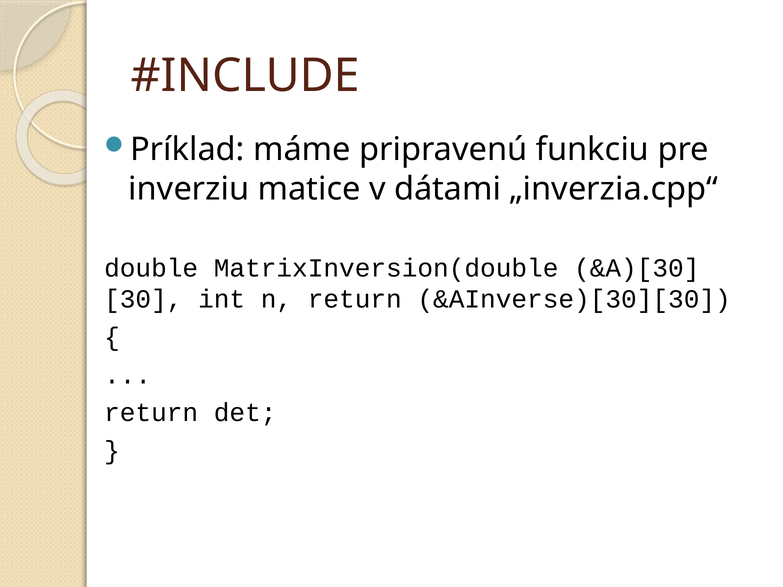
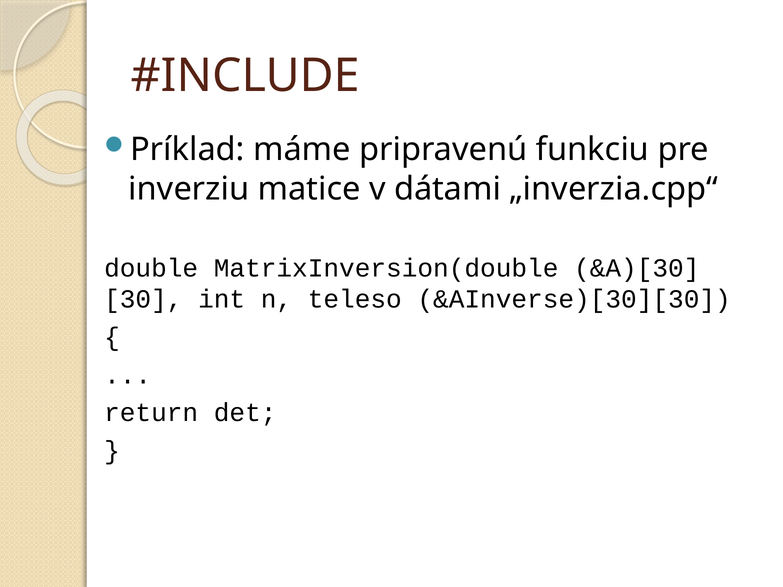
n return: return -> teleso
